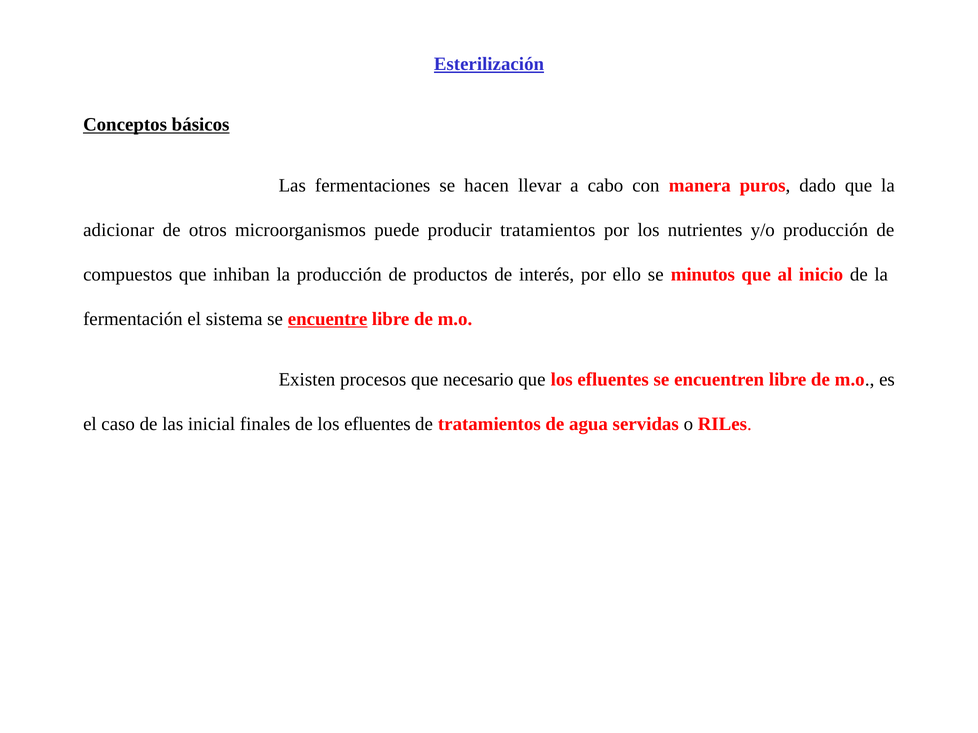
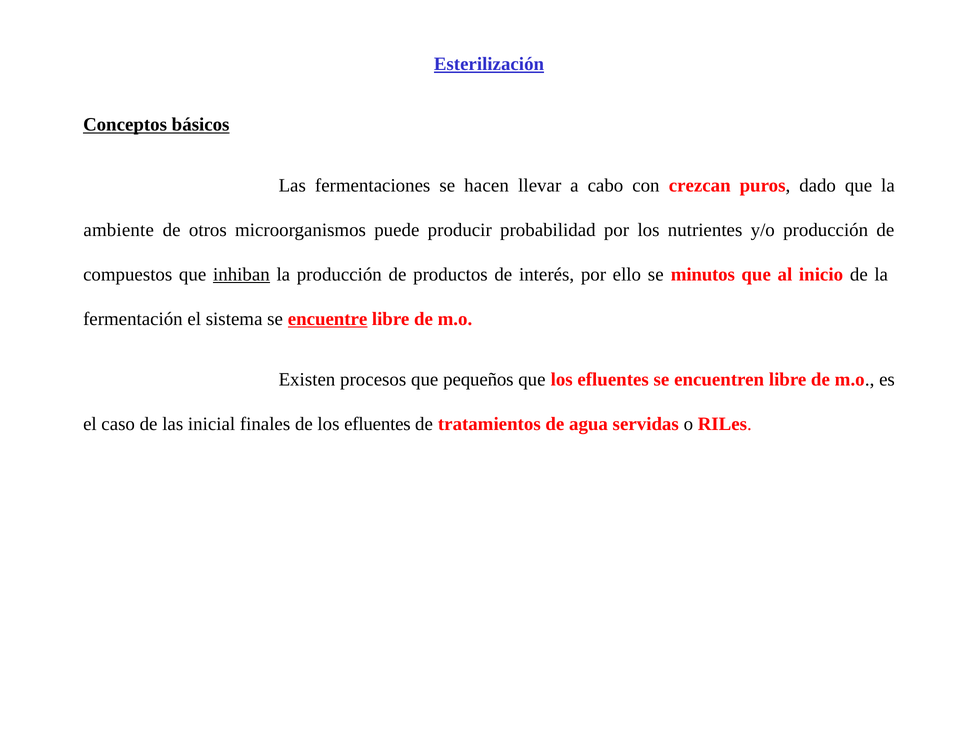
manera: manera -> crezcan
adicionar: adicionar -> ambiente
producir tratamientos: tratamientos -> probabilidad
inhiban underline: none -> present
necesario: necesario -> pequeños
